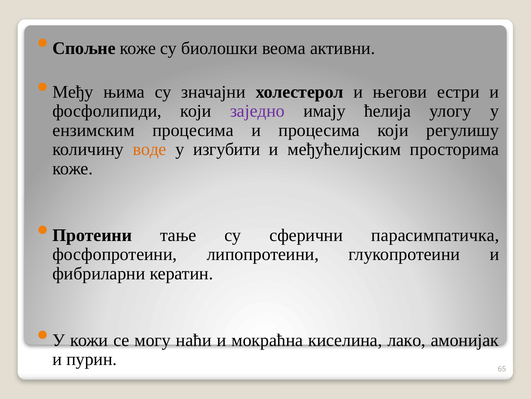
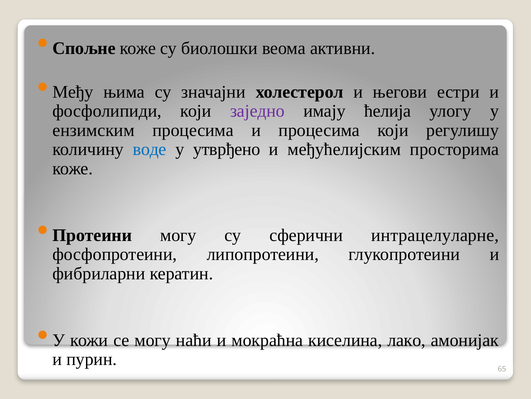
воде colour: orange -> blue
изгубити: изгубити -> утврђено
Протеини тање: тање -> могу
парасимпатичка: парасимпатичка -> интрацелуларне
